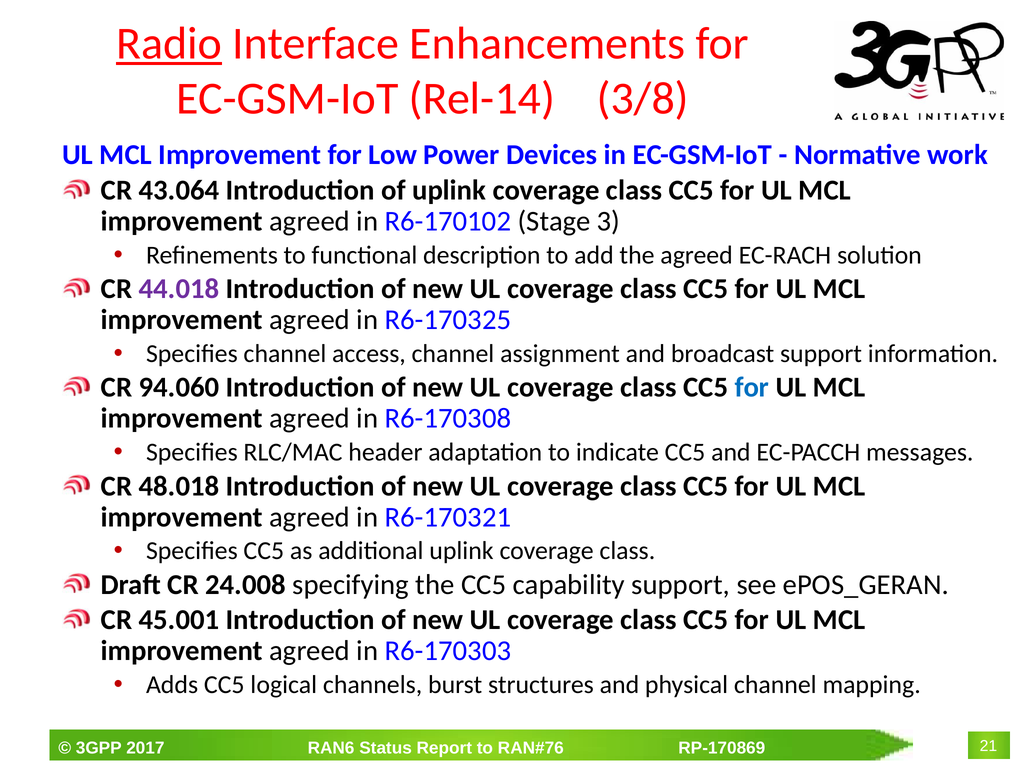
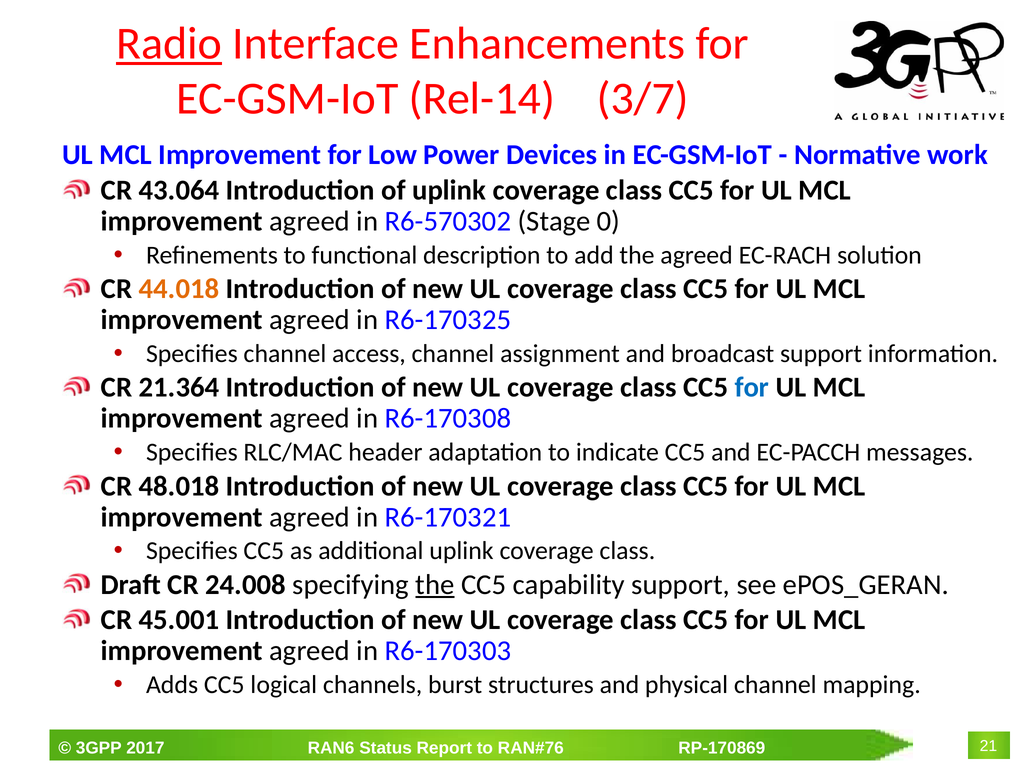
3/8: 3/8 -> 3/7
R6-170102: R6-170102 -> R6-570302
3: 3 -> 0
44.018 colour: purple -> orange
94.060: 94.060 -> 21.364
the at (435, 585) underline: none -> present
